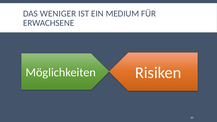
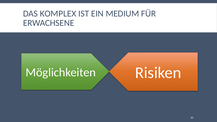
WENIGER: WENIGER -> KOMPLEX
